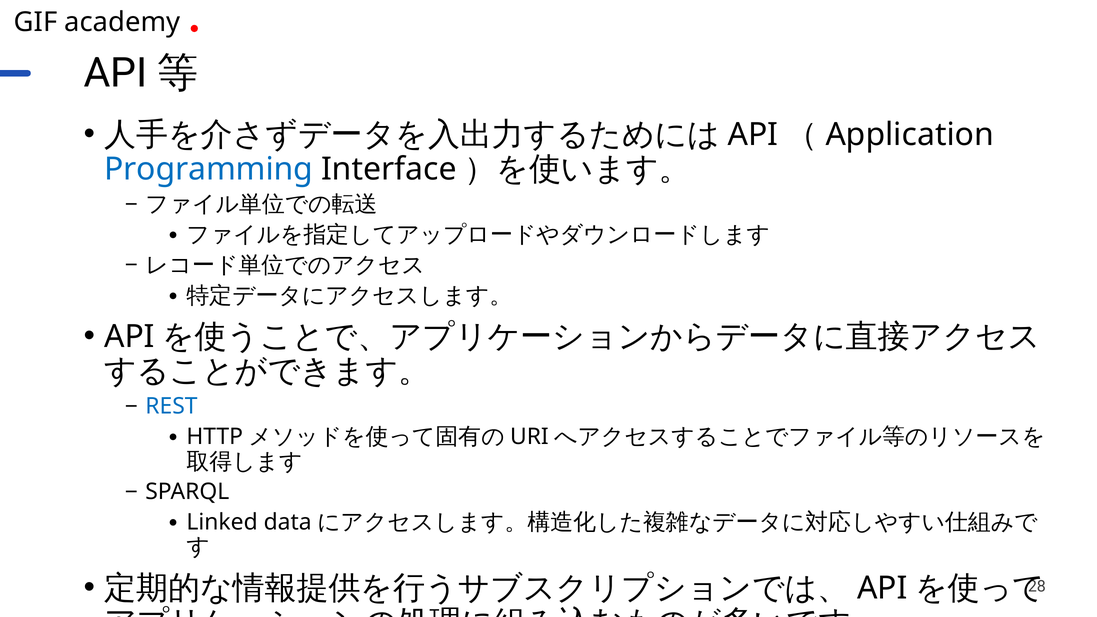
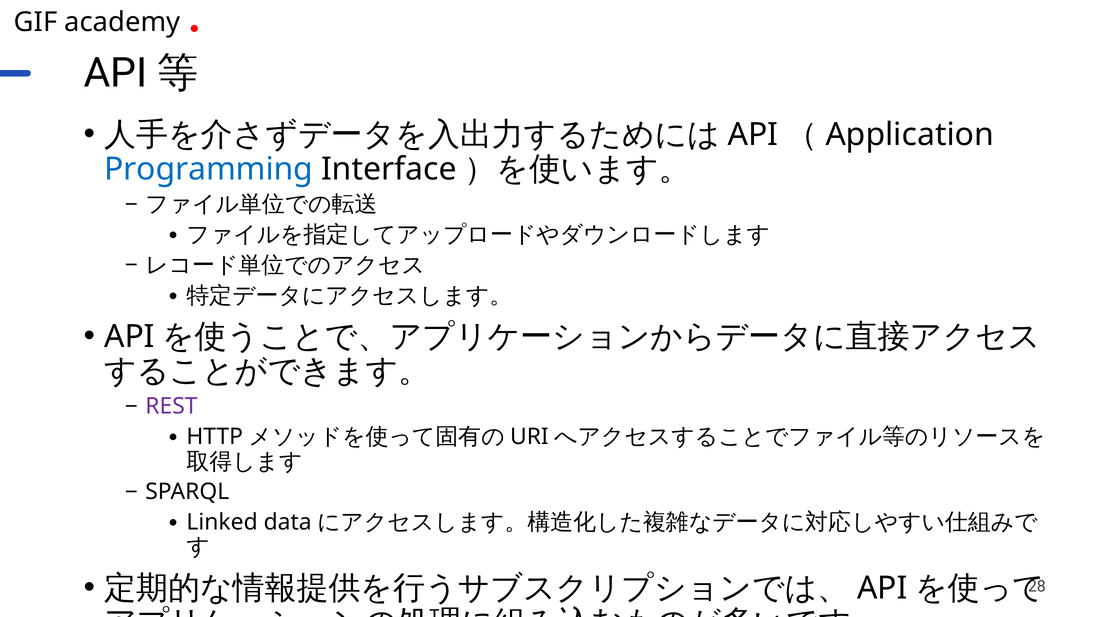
REST colour: blue -> purple
